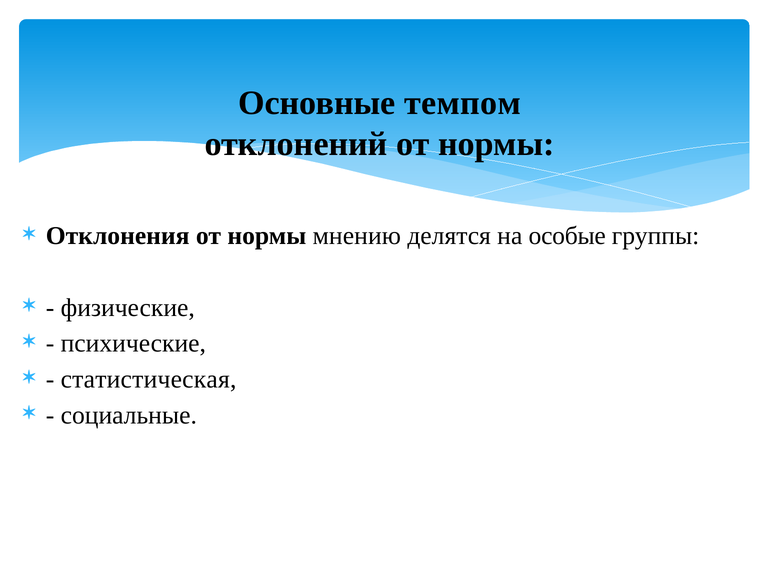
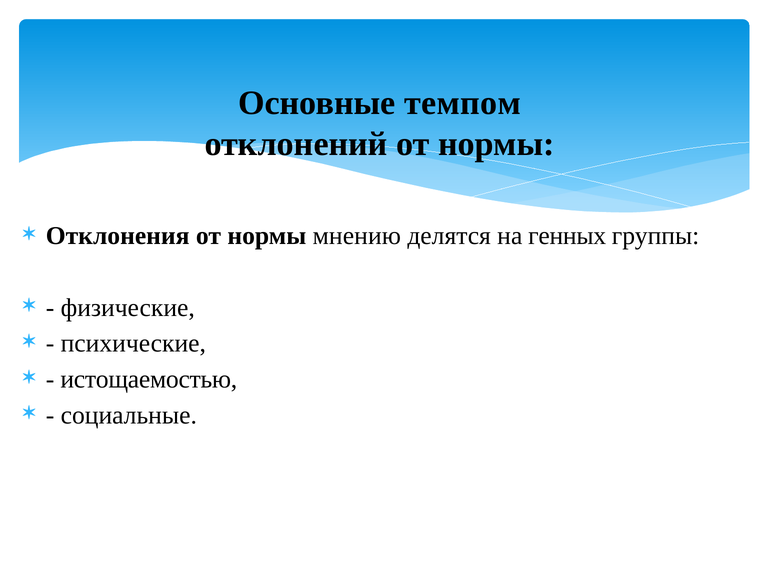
особые: особые -> генных
статистическая: статистическая -> истощаемостью
